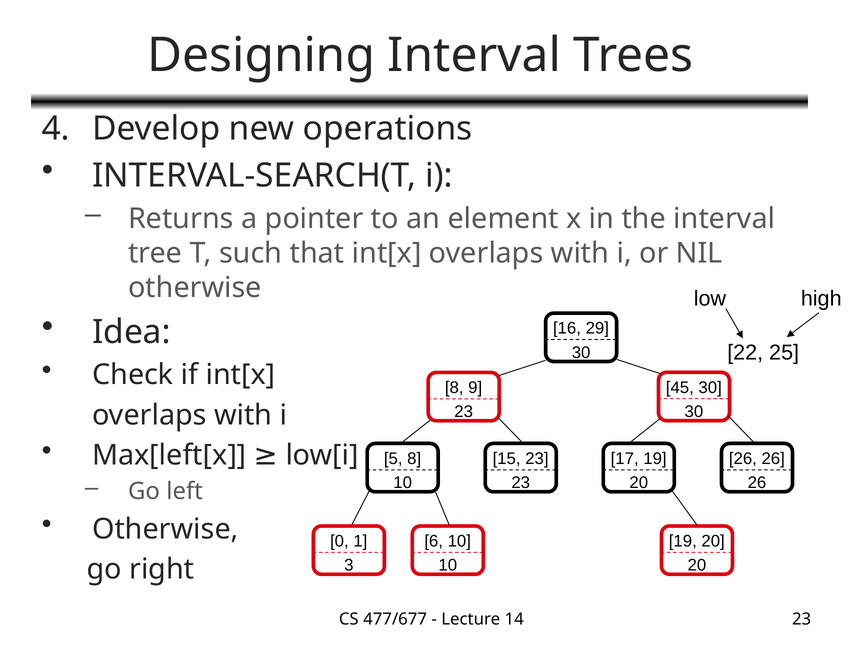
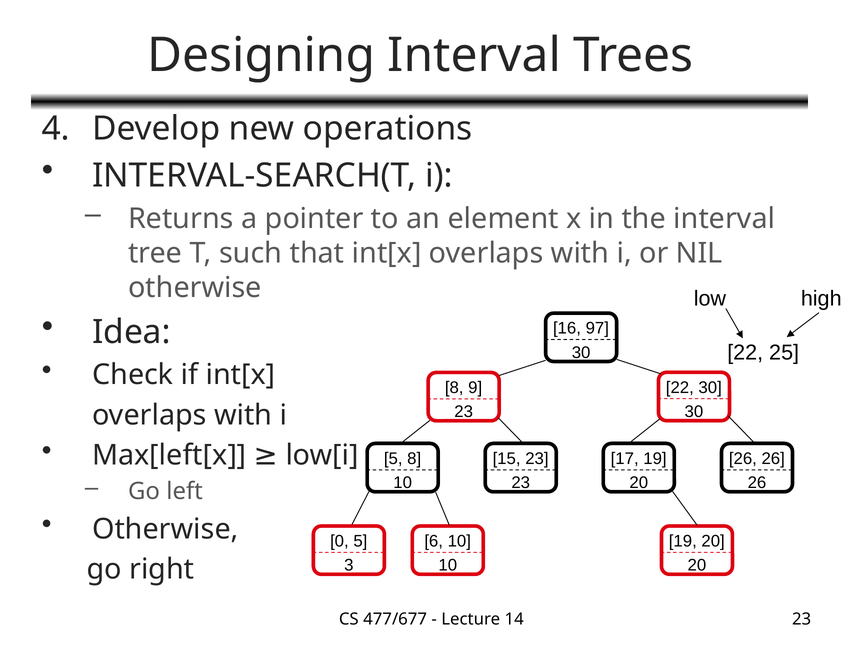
29: 29 -> 97
45 at (680, 388): 45 -> 22
0 1: 1 -> 5
